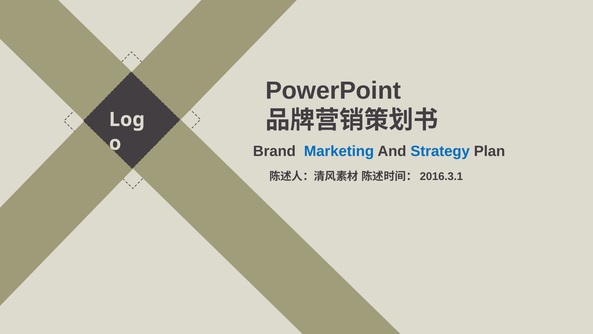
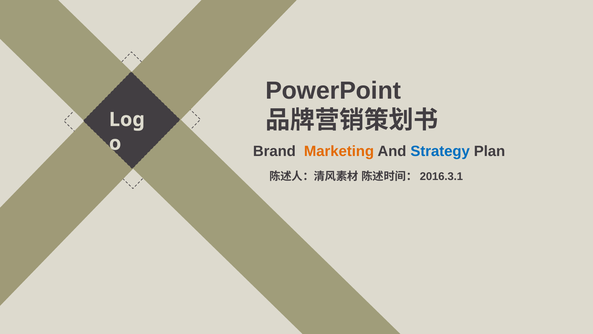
Marketing colour: blue -> orange
